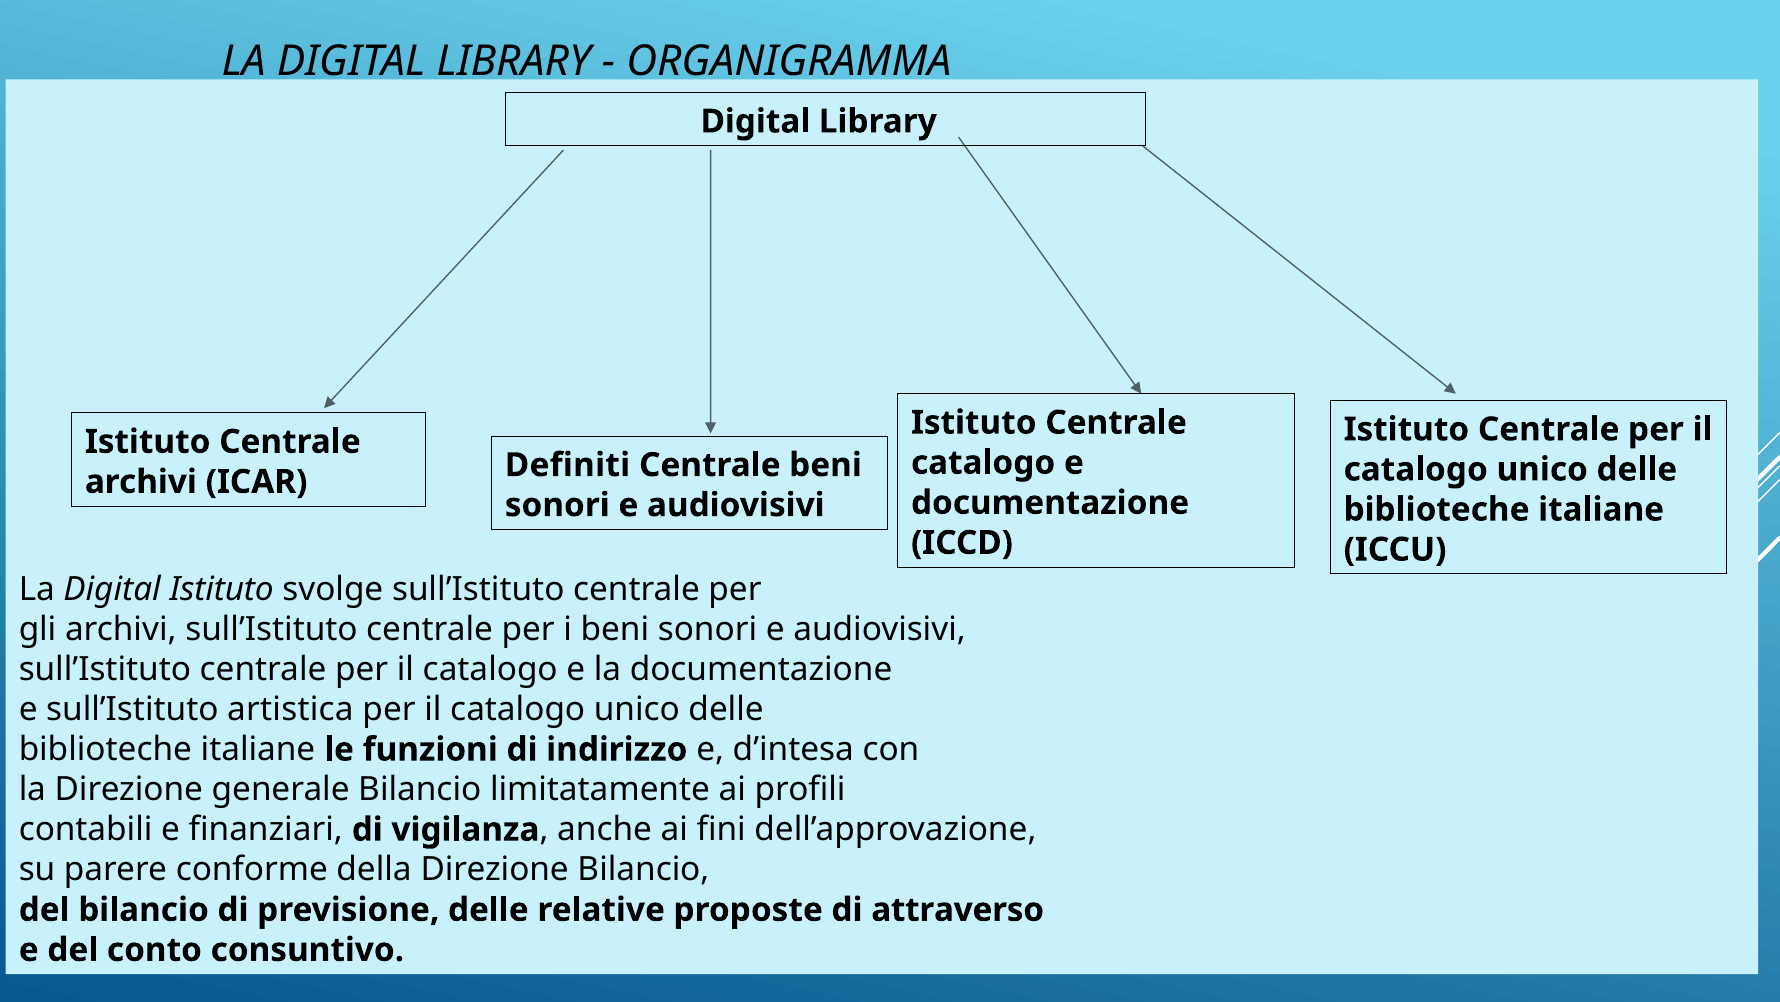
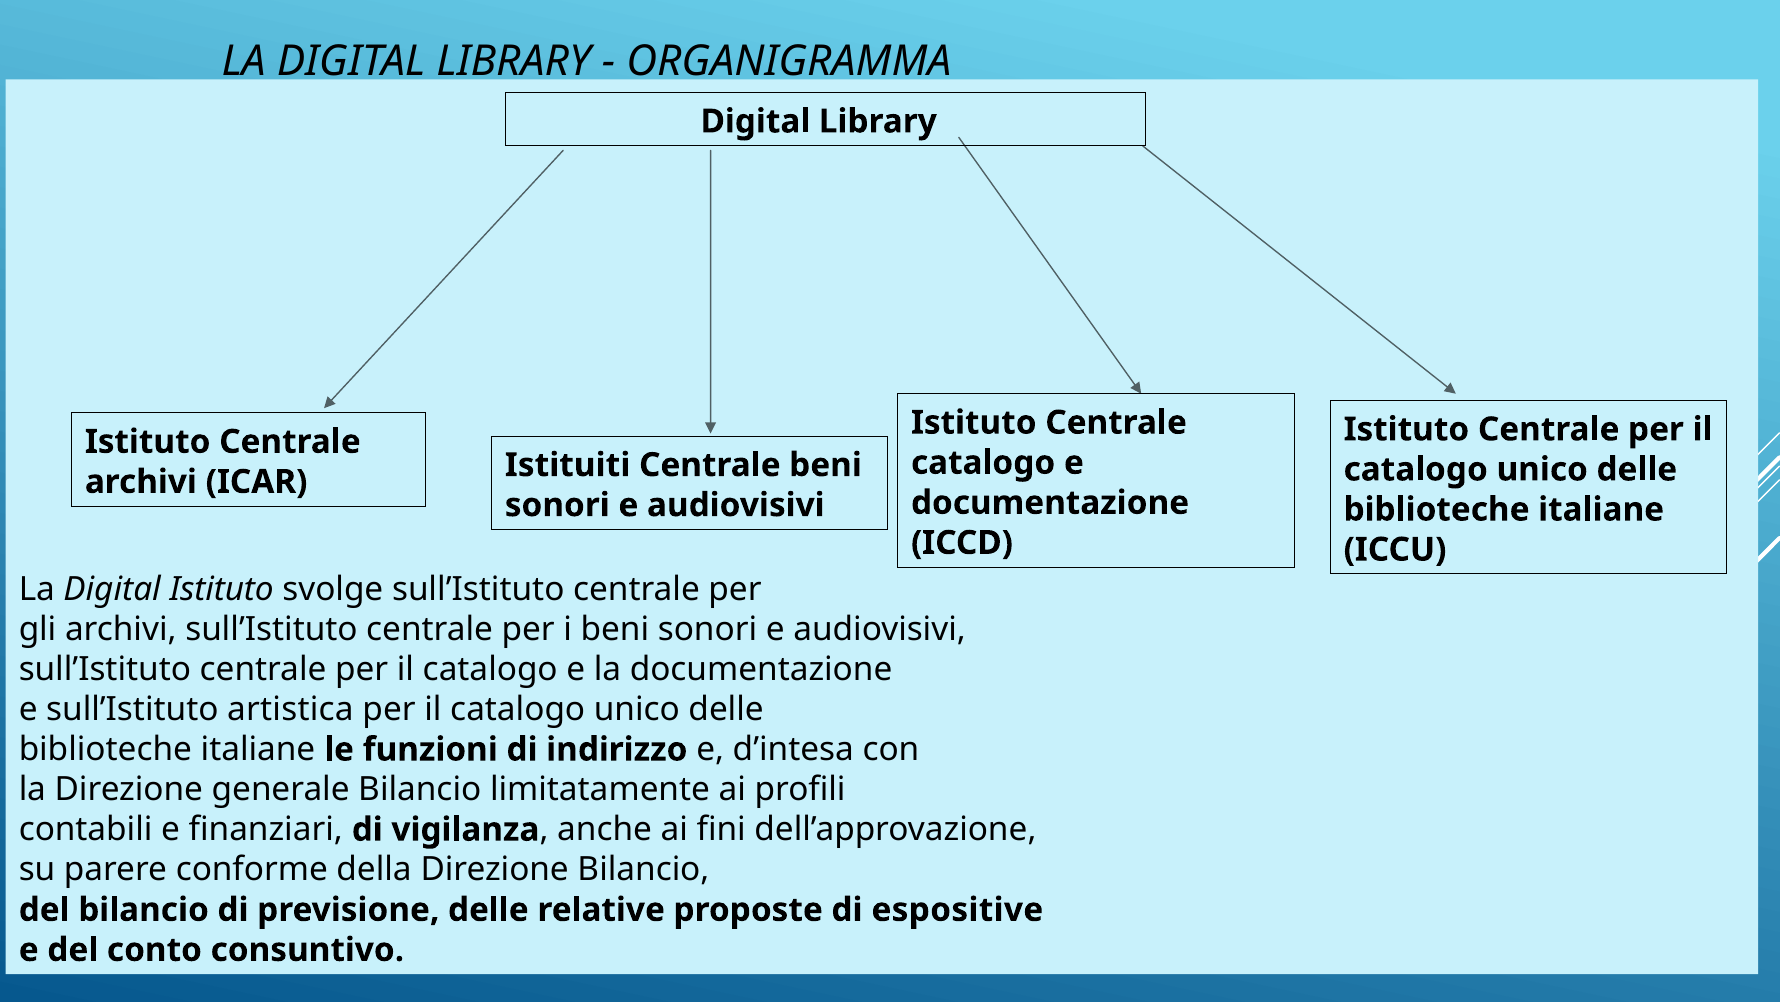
Definiti: Definiti -> Istituiti
attraverso: attraverso -> espositive
